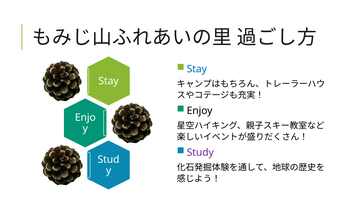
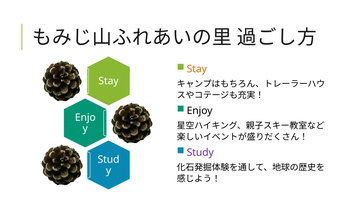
Stay at (197, 69) colour: blue -> orange
